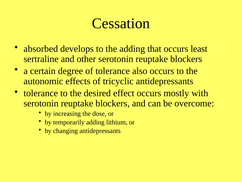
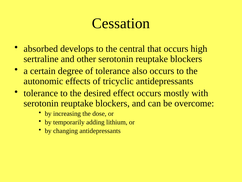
the adding: adding -> central
least: least -> high
